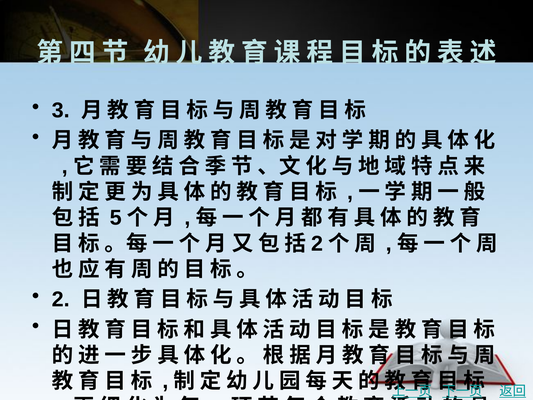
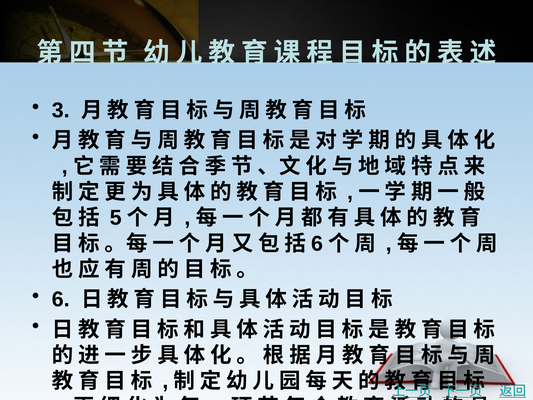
2 at (317, 243): 2 -> 6
2 at (61, 299): 2 -> 6
